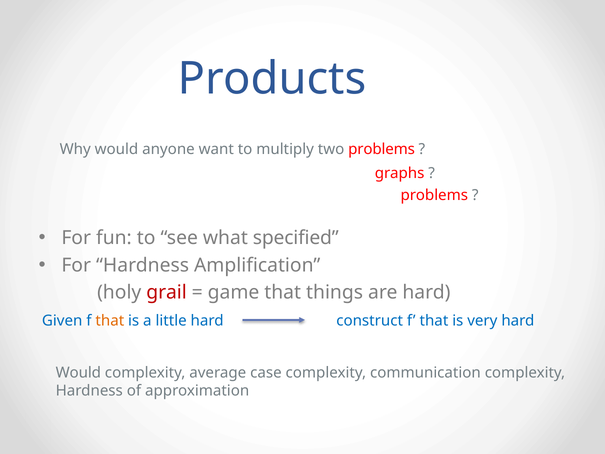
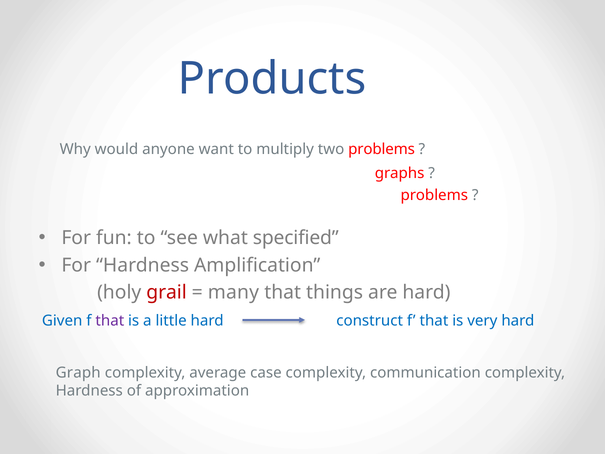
game: game -> many
that at (110, 321) colour: orange -> purple
Would at (78, 372): Would -> Graph
